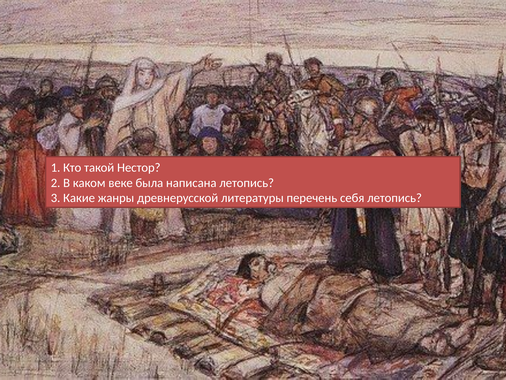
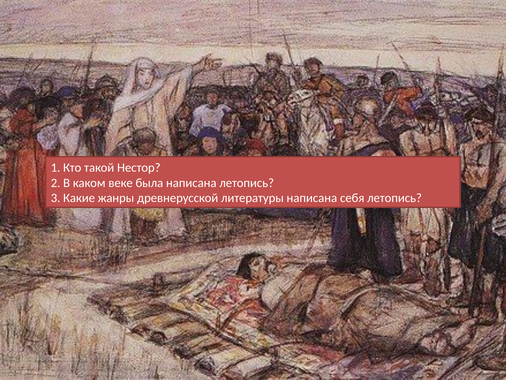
литературы перечень: перечень -> написана
